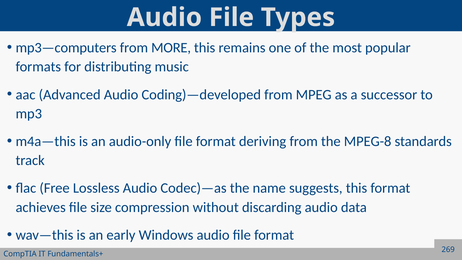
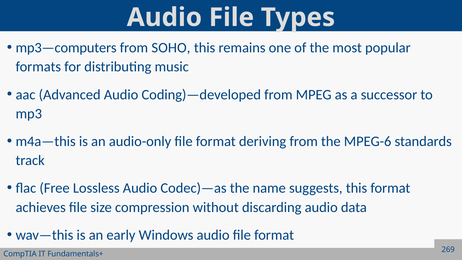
MORE: MORE -> SOHO
MPEG-8: MPEG-8 -> MPEG-6
